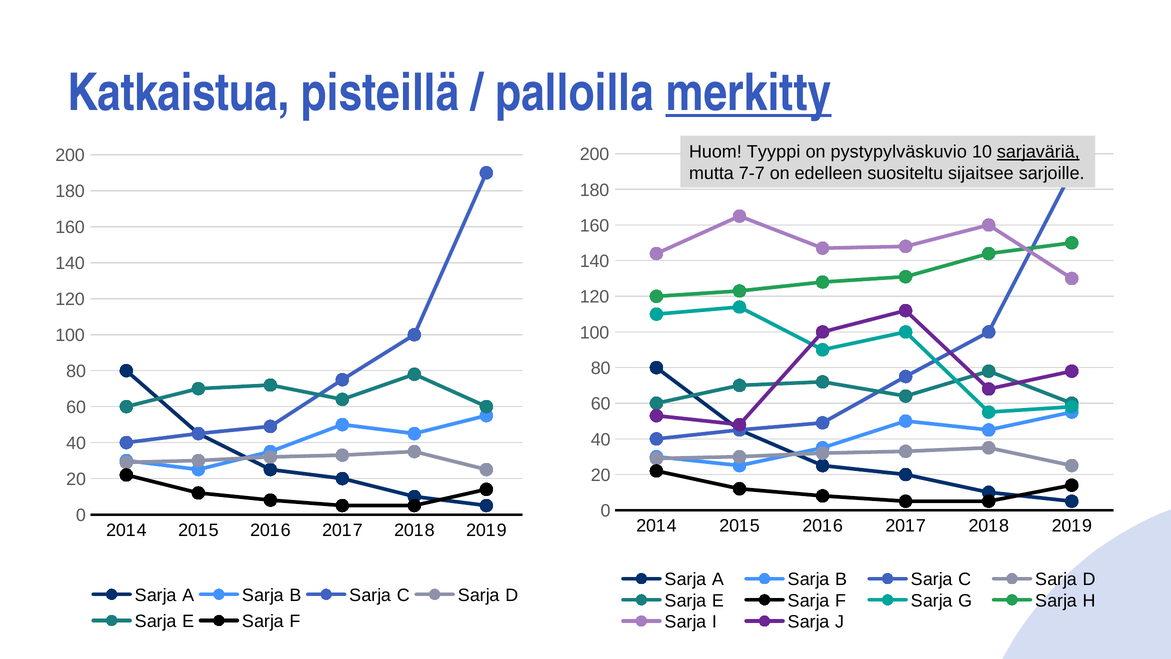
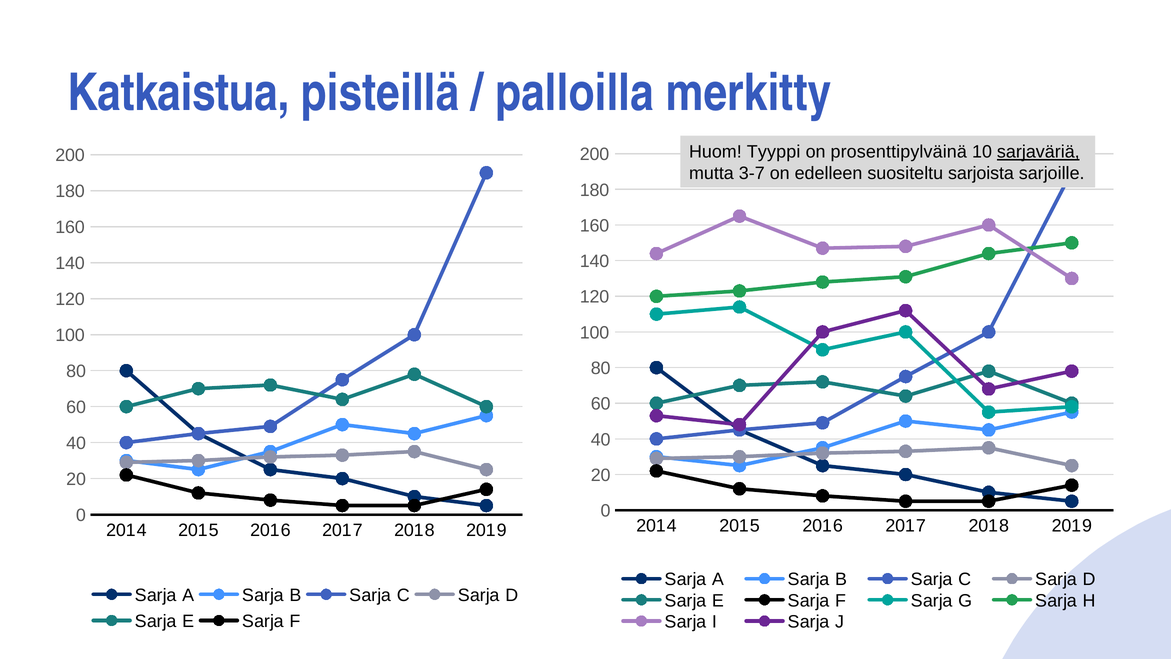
merkitty underline: present -> none
pystypylväskuvio: pystypylväskuvio -> prosenttipylväinä
7-7: 7-7 -> 3-7
sijaitsee: sijaitsee -> sarjoista
